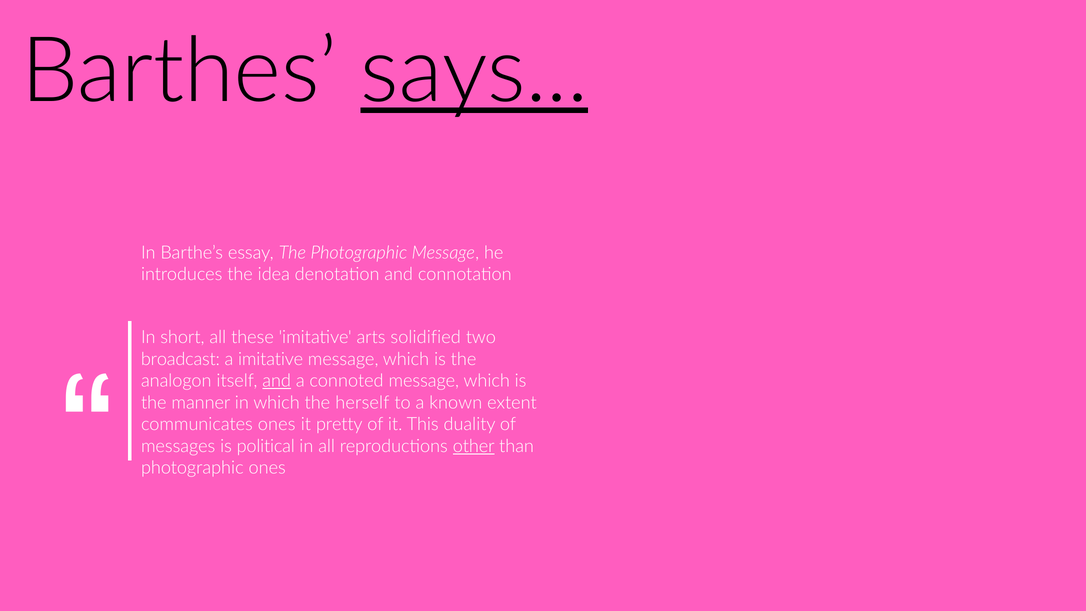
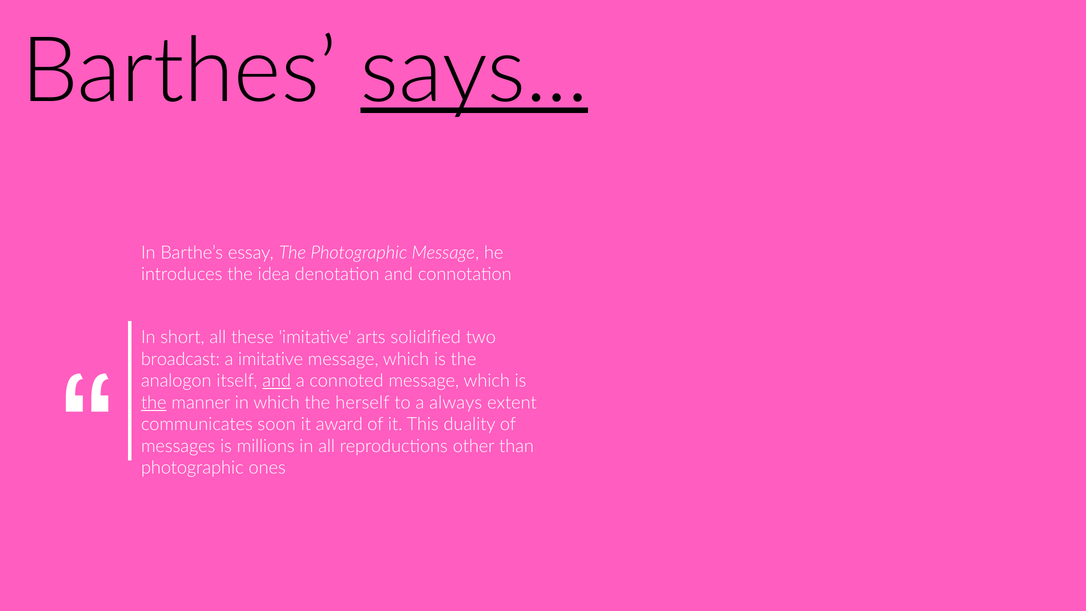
the at (154, 403) underline: none -> present
known: known -> always
communicates ones: ones -> soon
pretty: pretty -> award
political: political -> millions
other underline: present -> none
